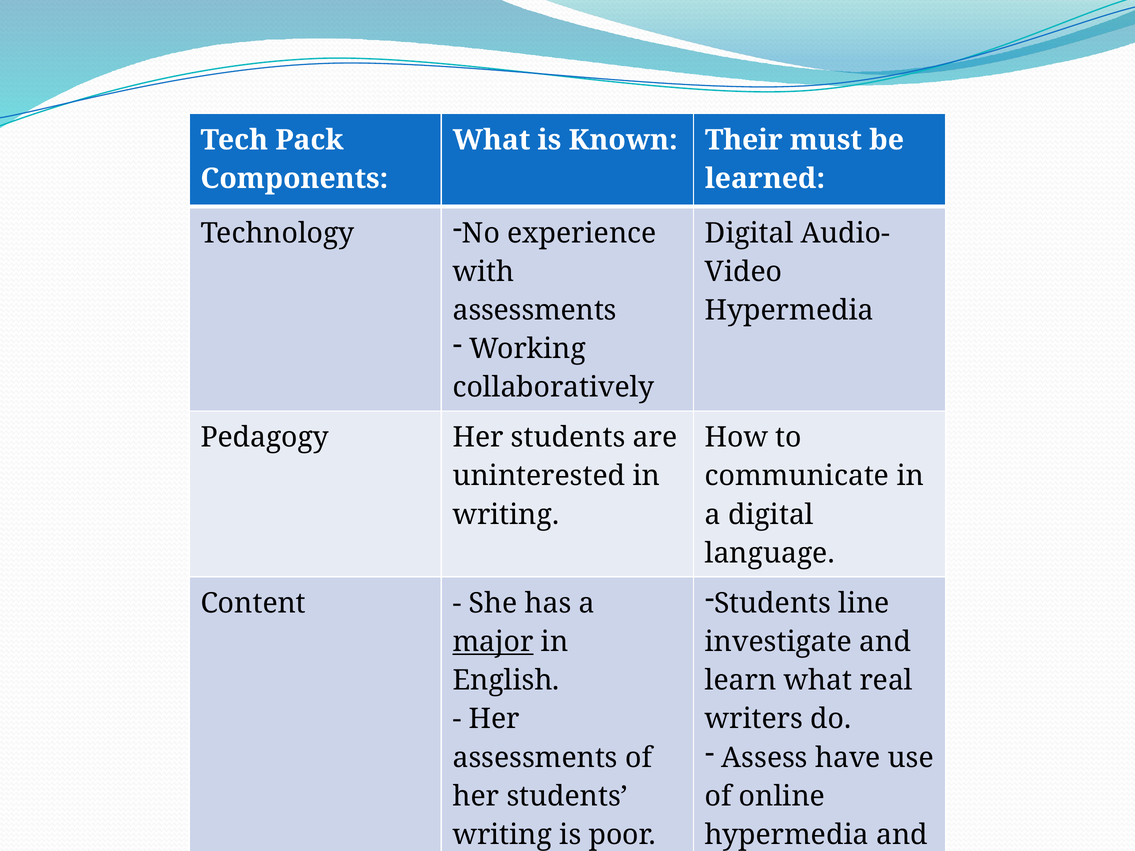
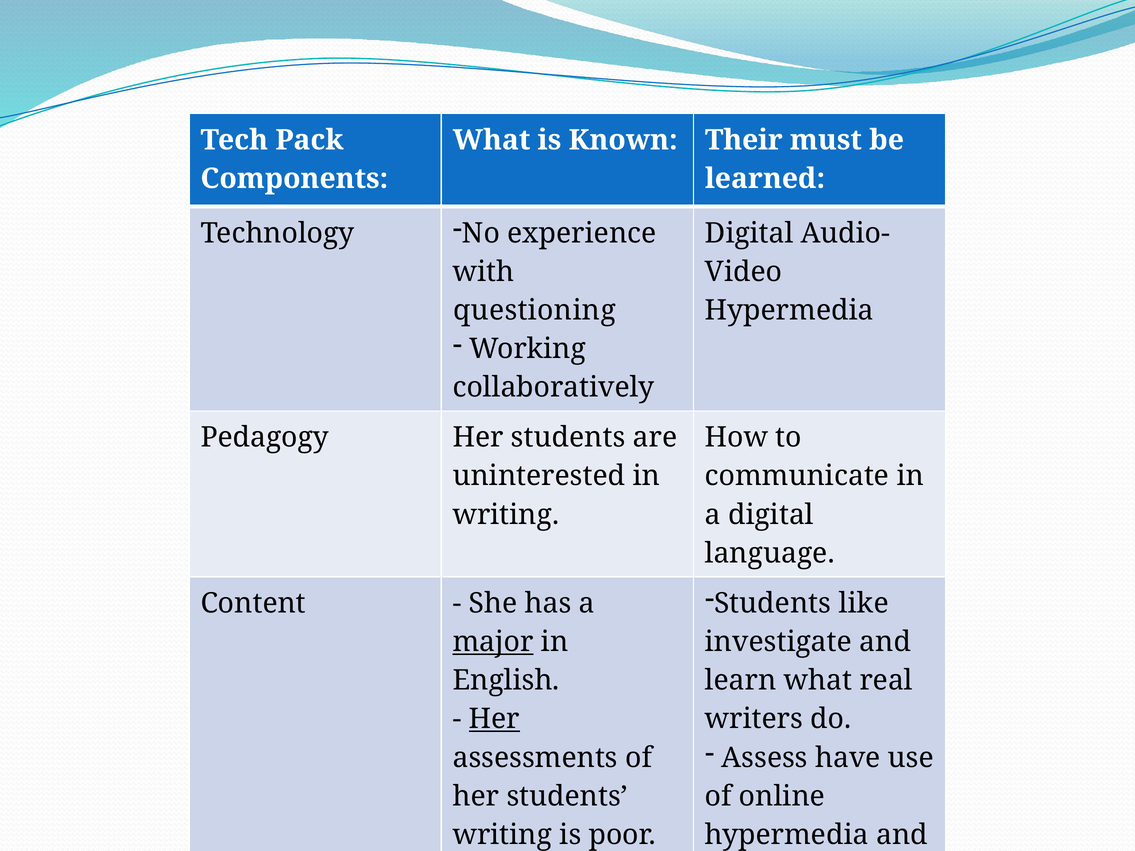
assessments at (535, 310): assessments -> questioning
line: line -> like
Her at (494, 719) underline: none -> present
